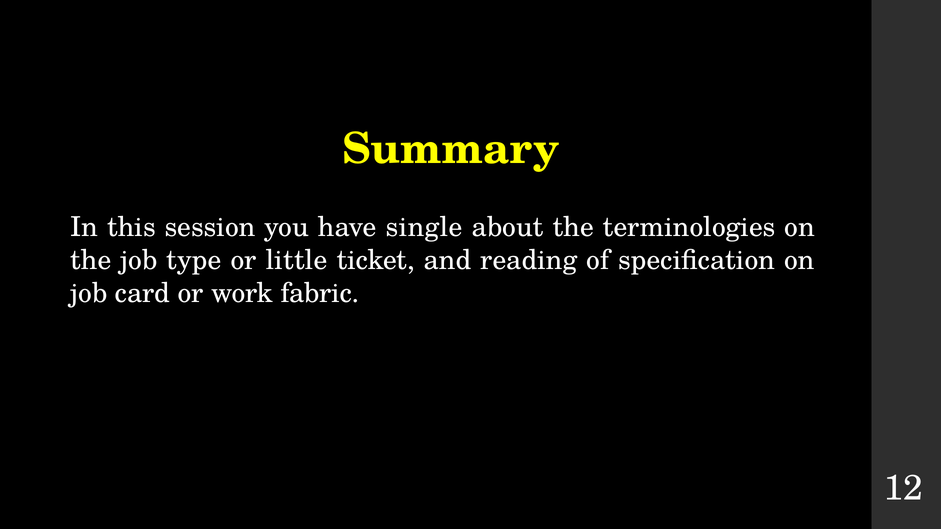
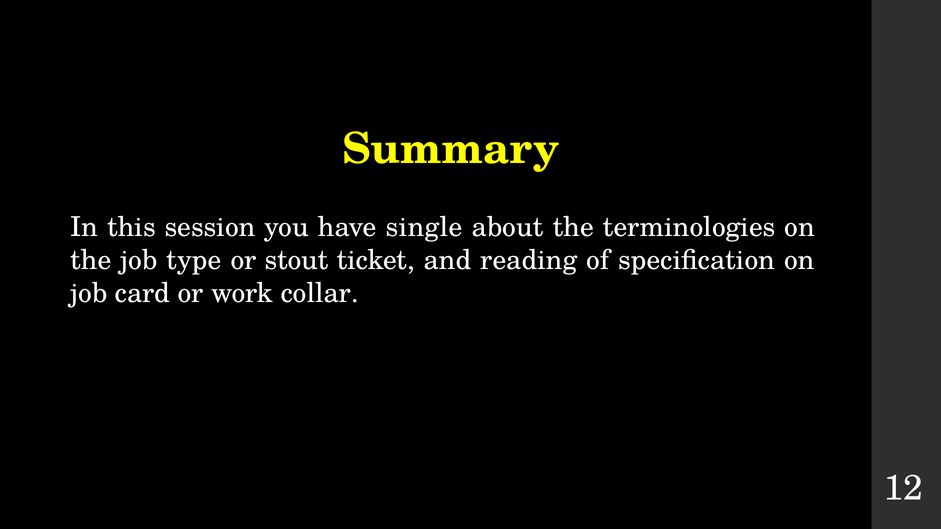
little: little -> stout
fabric: fabric -> collar
